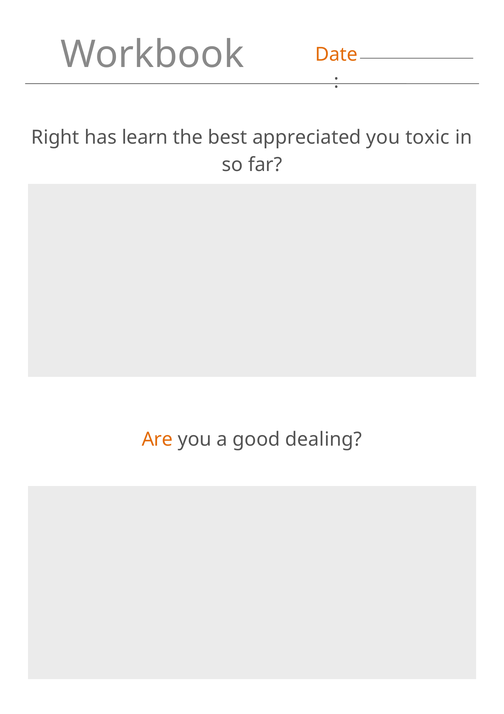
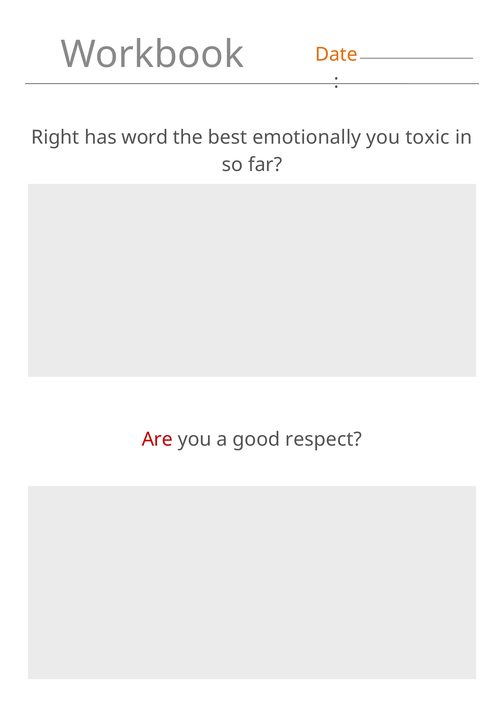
learn: learn -> word
appreciated: appreciated -> emotionally
Are colour: orange -> red
dealing: dealing -> respect
